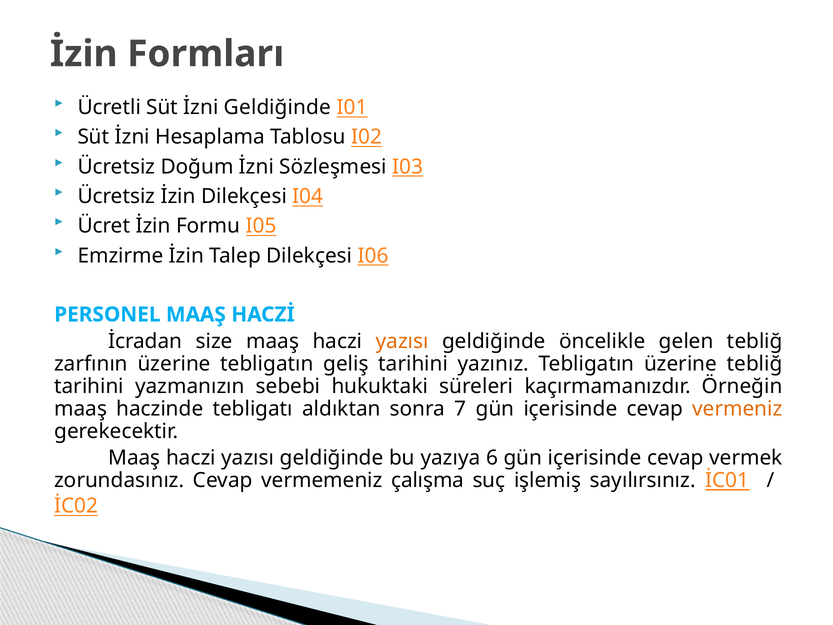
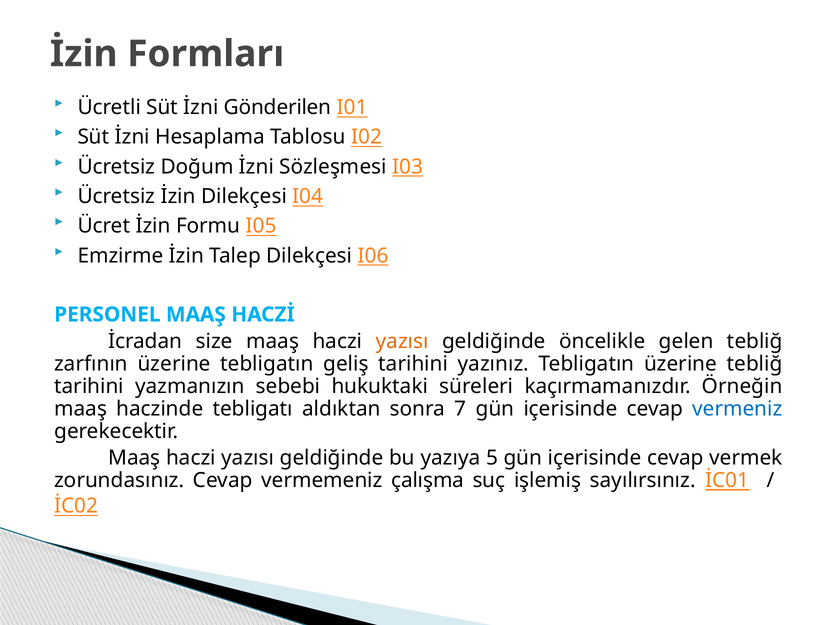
İzni Geldiğinde: Geldiğinde -> Gönderilen
vermeniz colour: orange -> blue
6: 6 -> 5
